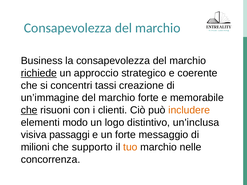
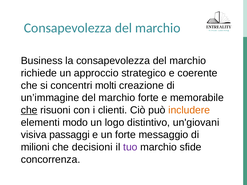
richiede underline: present -> none
tassi: tassi -> molti
un'inclusa: un'inclusa -> un'giovani
supporto: supporto -> decisioni
tuo colour: orange -> purple
nelle: nelle -> sfide
